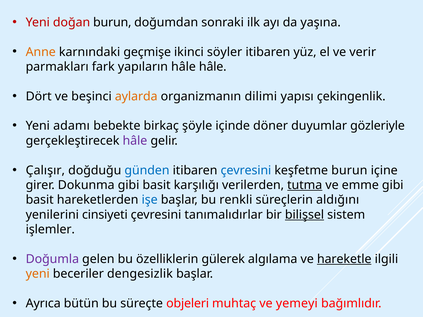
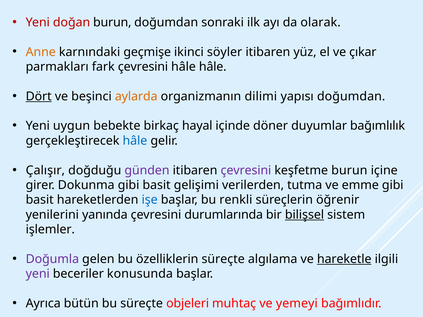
yaşına: yaşına -> olarak
verir: verir -> çıkar
fark yapıların: yapıların -> çevresini
Dört underline: none -> present
yapısı çekingenlik: çekingenlik -> doğumdan
adamı: adamı -> uygun
şöyle: şöyle -> hayal
gözleriyle: gözleriyle -> bağımlılık
hâle at (135, 141) colour: purple -> blue
günden colour: blue -> purple
çevresini at (246, 170) colour: blue -> purple
karşılığı: karşılığı -> gelişimi
tutma underline: present -> none
aldığını: aldığını -> öğrenir
cinsiyeti: cinsiyeti -> yanında
tanımalıdırlar: tanımalıdırlar -> durumlarında
özelliklerin gülerek: gülerek -> süreçte
yeni at (38, 274) colour: orange -> purple
dengesizlik: dengesizlik -> konusunda
